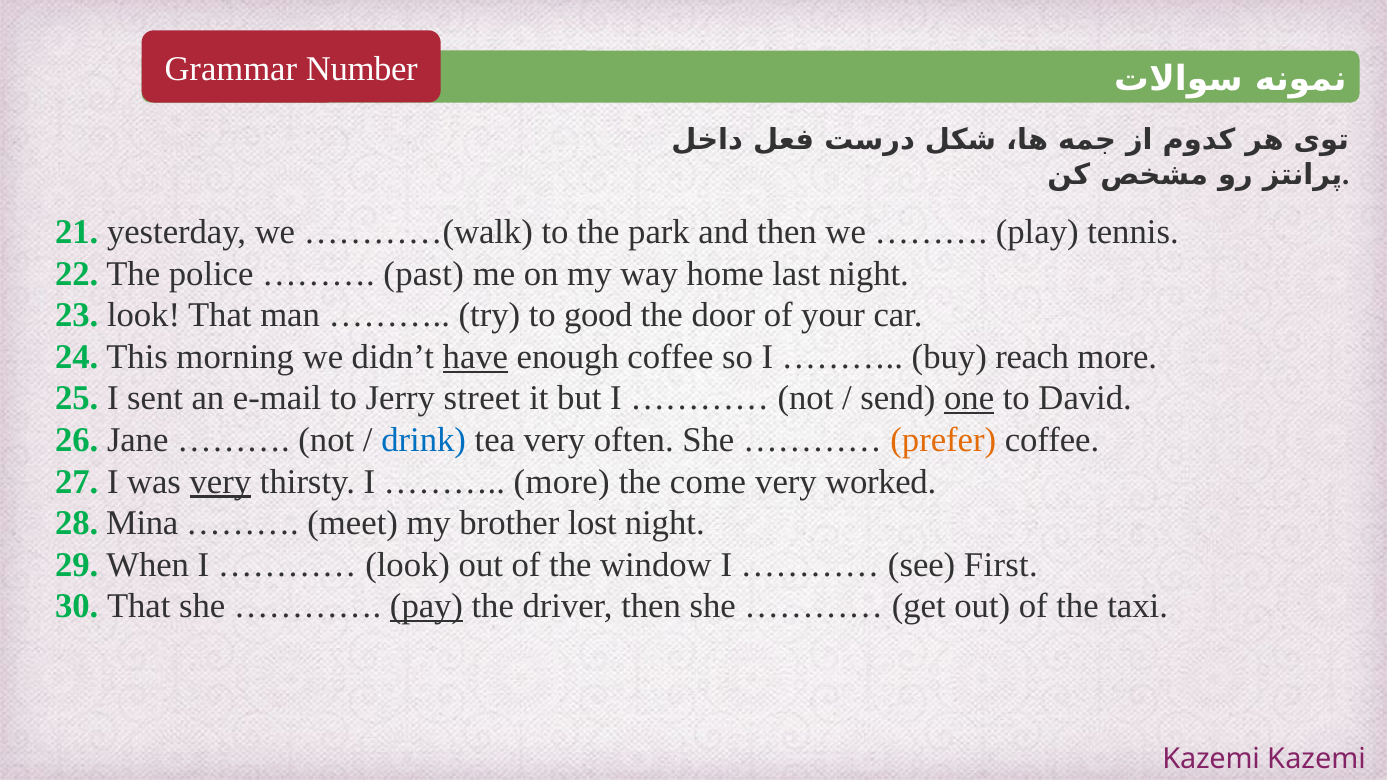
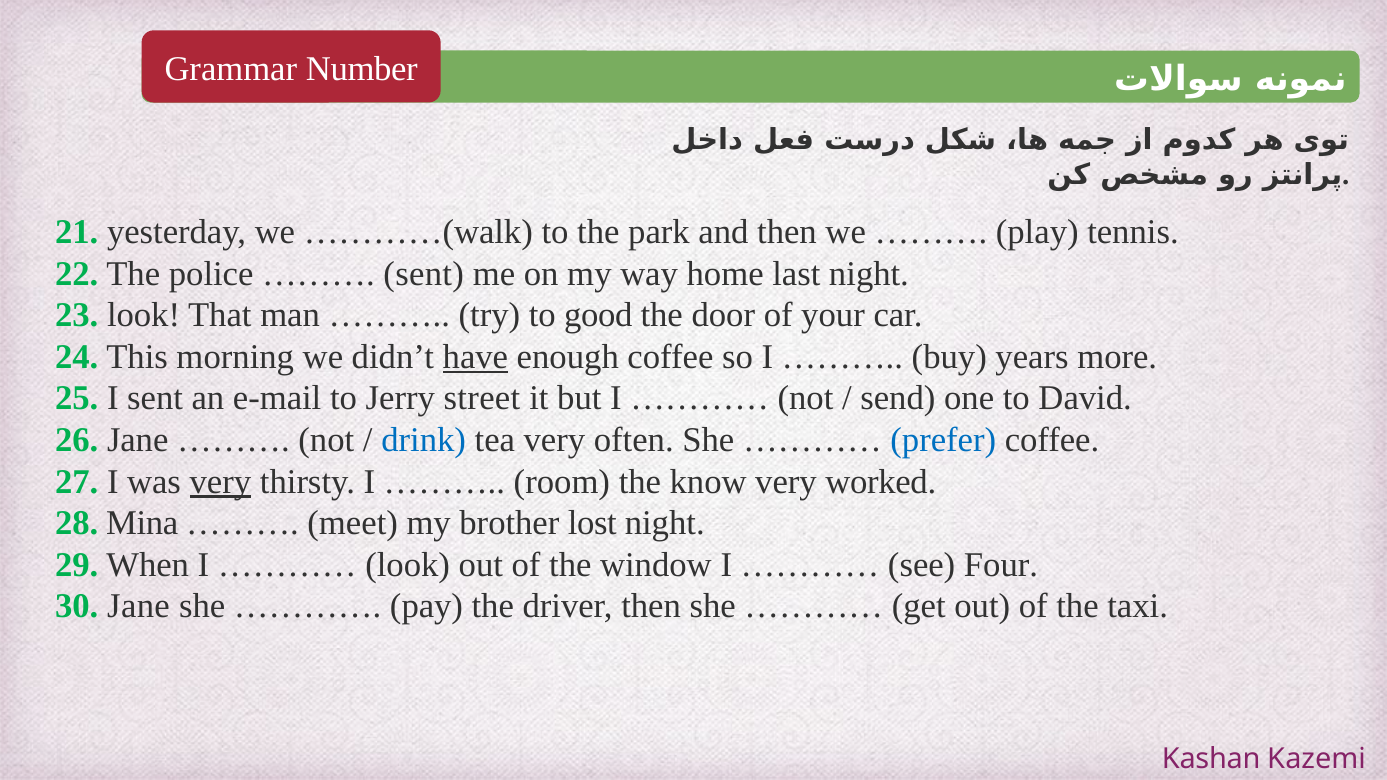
past at (424, 274): past -> sent
reach: reach -> years
one underline: present -> none
prefer colour: orange -> blue
more at (562, 482): more -> room
come: come -> know
First: First -> Four
30 That: That -> Jane
pay underline: present -> none
Kazemi at (1211, 759): Kazemi -> Kashan
